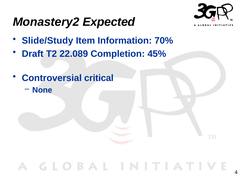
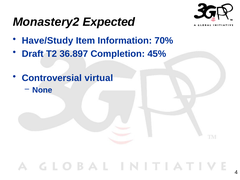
Slide/Study: Slide/Study -> Have/Study
22.089: 22.089 -> 36.897
critical: critical -> virtual
